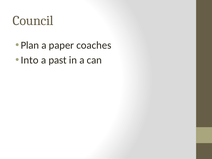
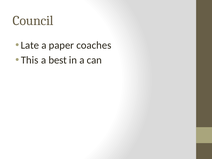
Plan: Plan -> Late
Into: Into -> This
past: past -> best
